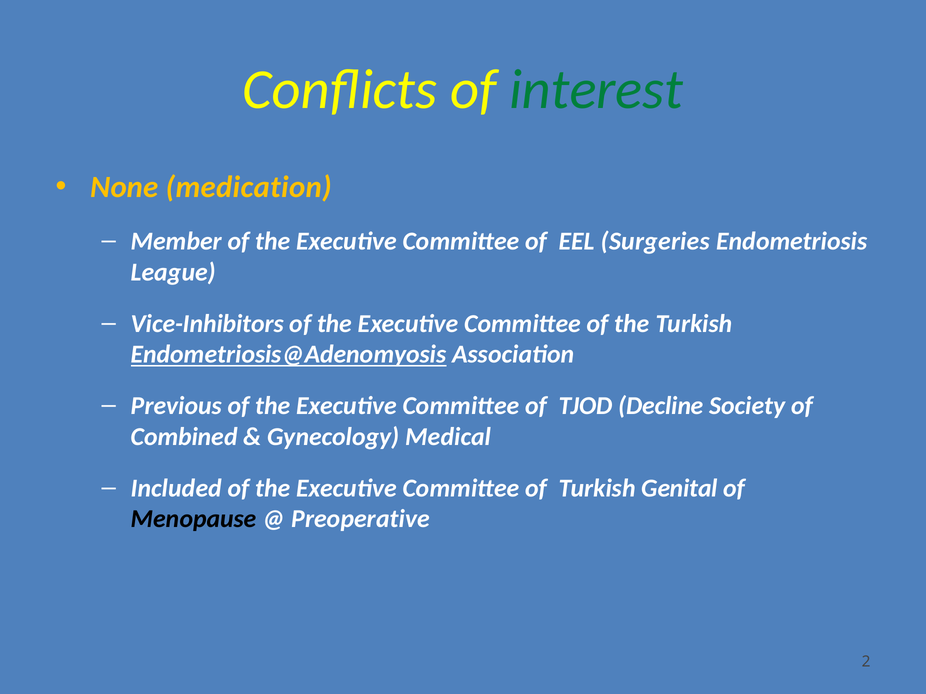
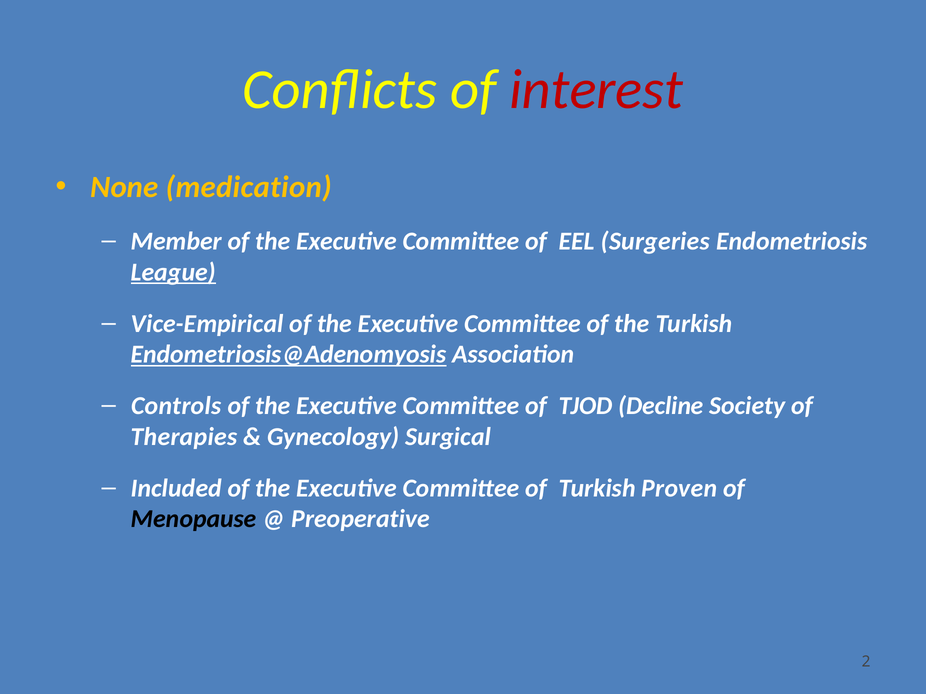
interest colour: green -> red
League underline: none -> present
Vice-Inhibitors: Vice-Inhibitors -> Vice-Empirical
Previous: Previous -> Controls
Combined: Combined -> Therapies
Medical: Medical -> Surgical
Genital: Genital -> Proven
